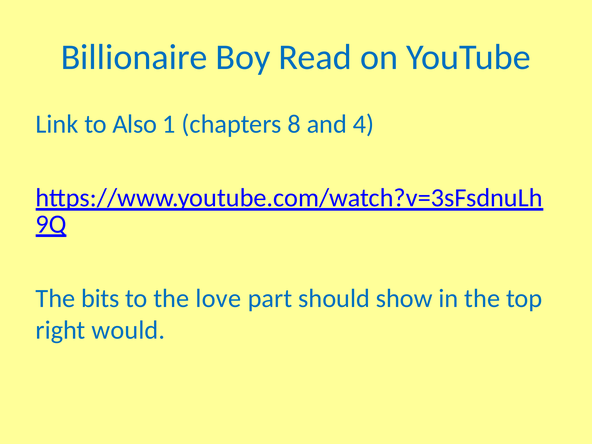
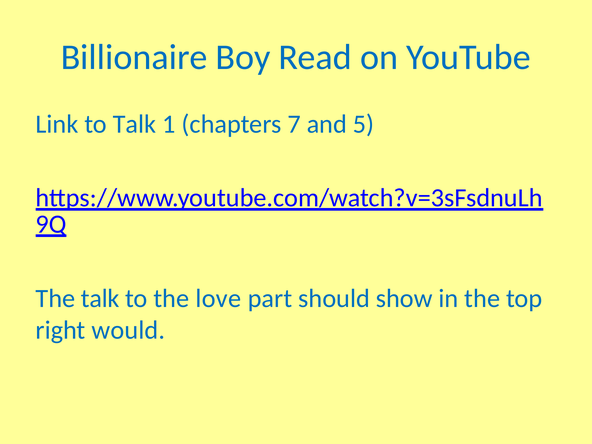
to Also: Also -> Talk
8: 8 -> 7
4: 4 -> 5
The bits: bits -> talk
